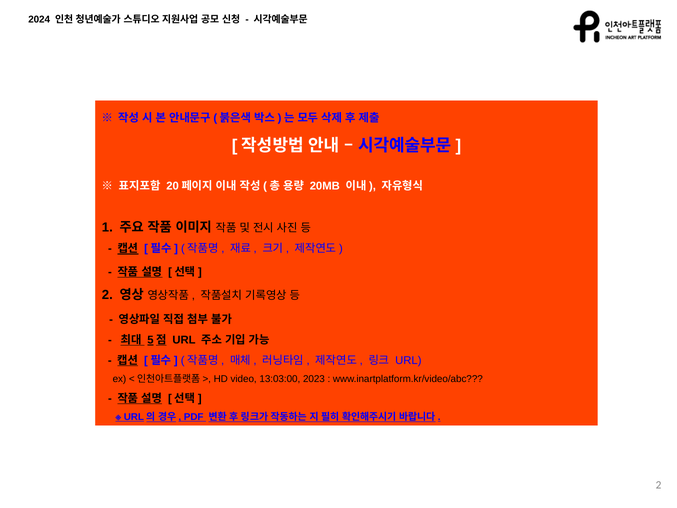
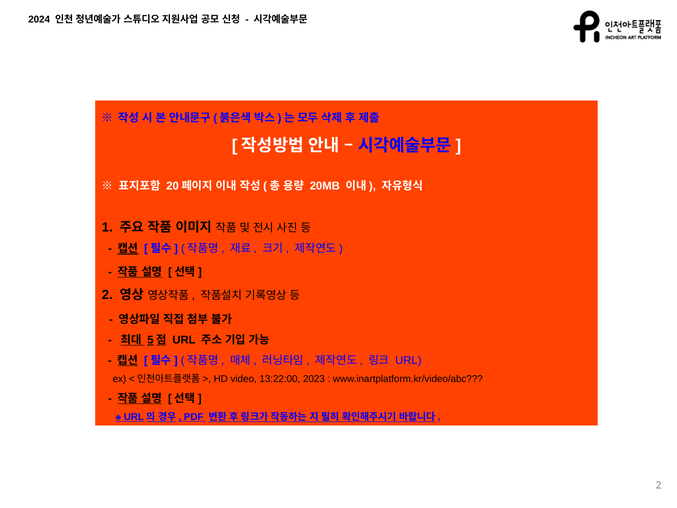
13:03:00: 13:03:00 -> 13:22:00
